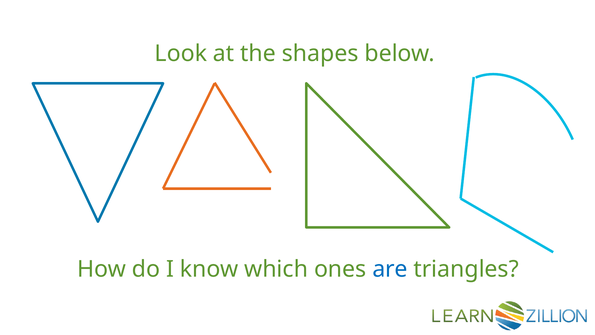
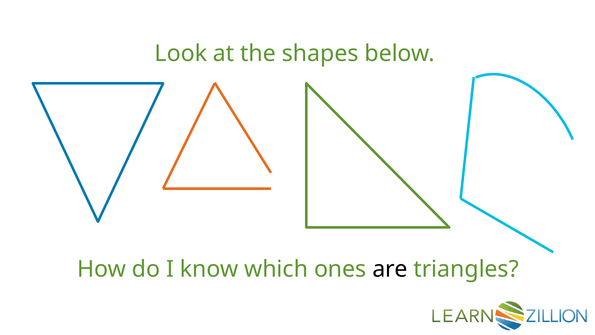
are colour: blue -> black
